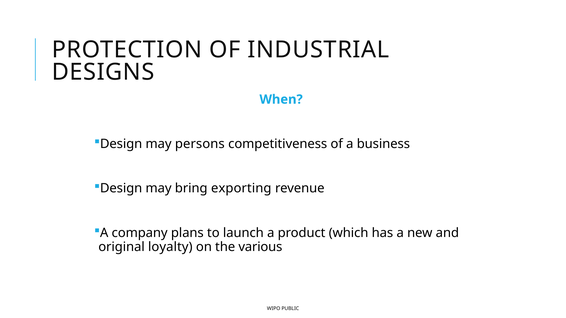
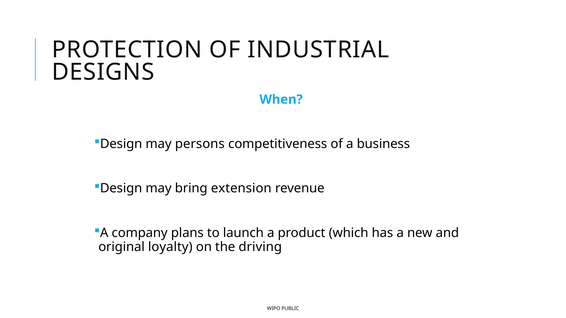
exporting: exporting -> extension
various: various -> driving
